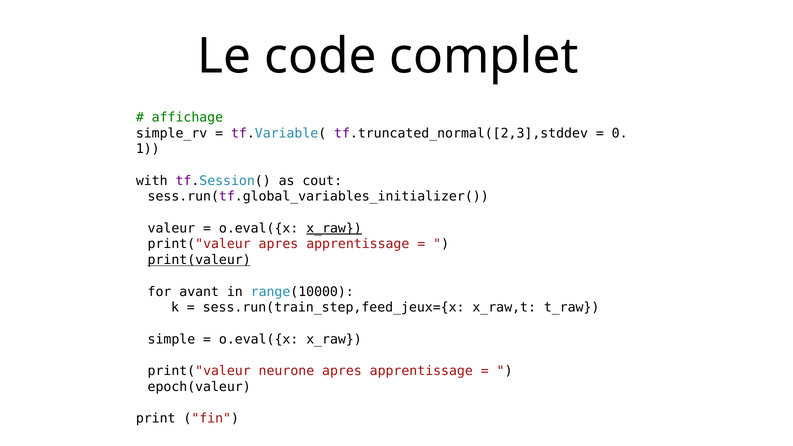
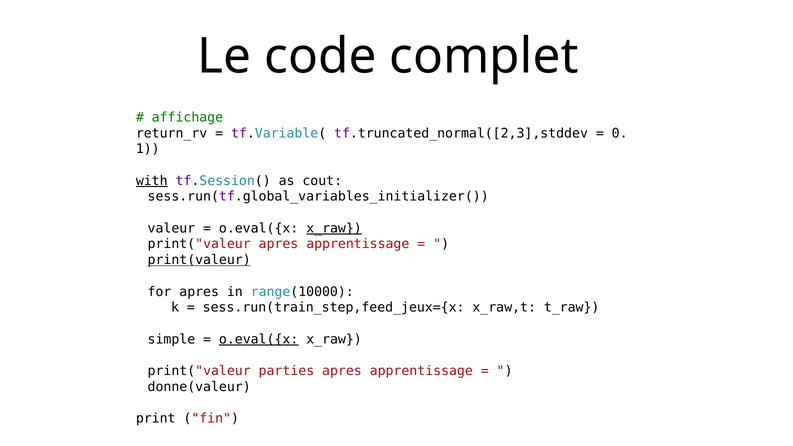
simple_rv: simple_rv -> return_rv
with underline: none -> present
for avant: avant -> apres
o.eval({x at (259, 339) underline: none -> present
neurone: neurone -> parties
epoch(valeur: epoch(valeur -> donne(valeur
